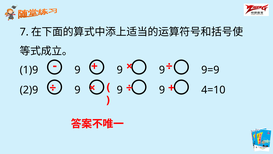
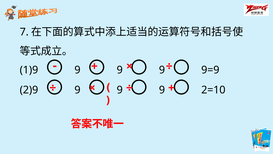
4=10: 4=10 -> 2=10
